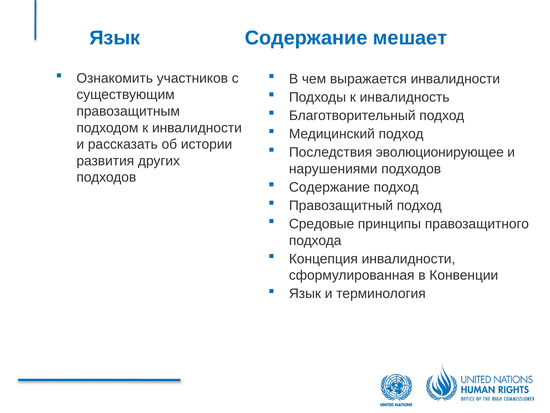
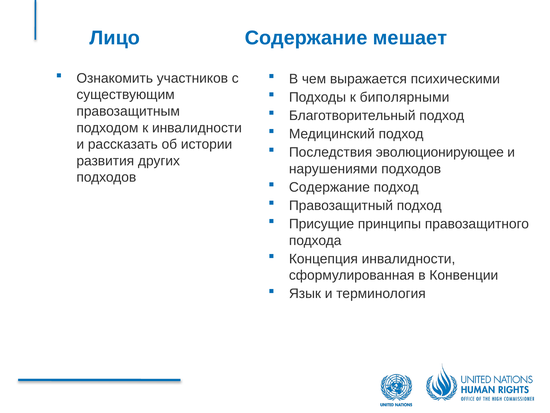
Язык at (115, 38): Язык -> Лицо
выражается инвалидности: инвалидности -> психическими
инвалидность: инвалидность -> биполярными
Средовые: Средовые -> Присущие
